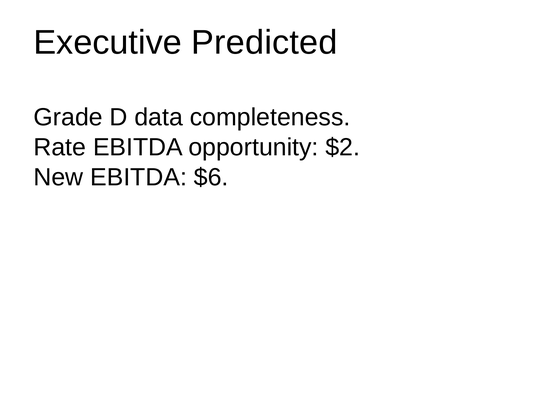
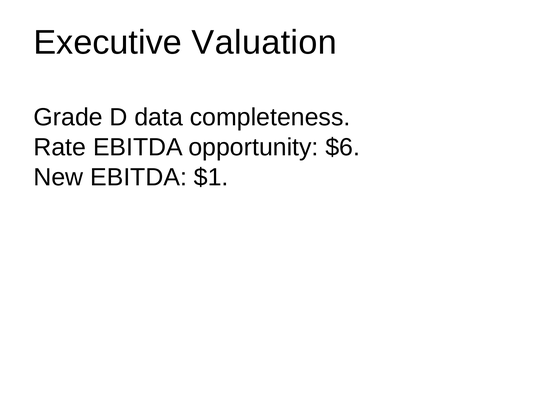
Predicted: Predicted -> Valuation
$2: $2 -> $6
$6: $6 -> $1
